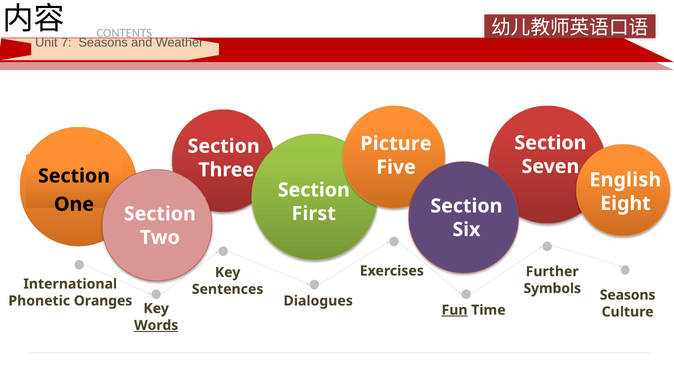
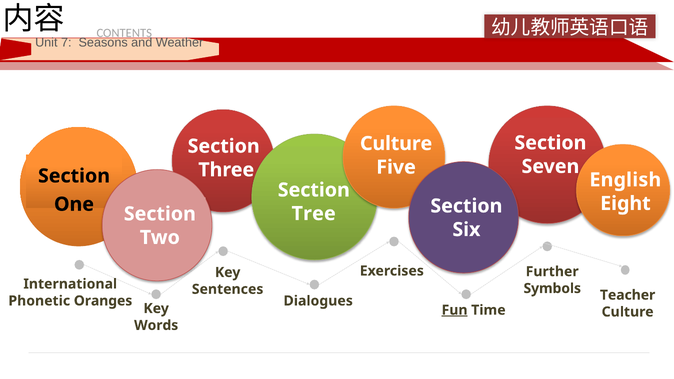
Picture at (396, 144): Picture -> Culture
First: First -> Tree
Seasons at (628, 295): Seasons -> Teacher
Words underline: present -> none
